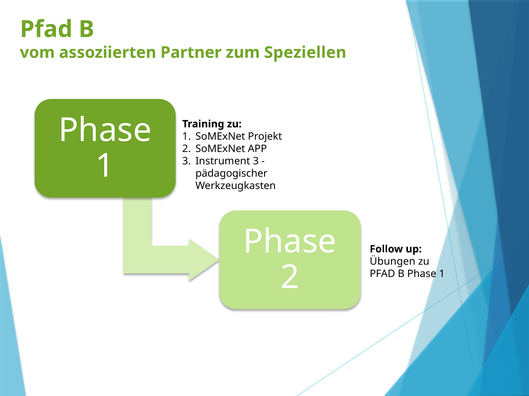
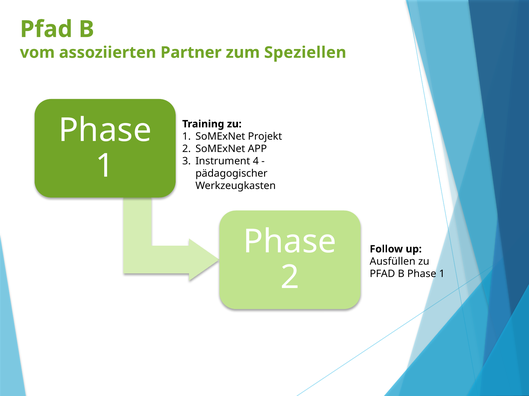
Instrument 3: 3 -> 4
Übungen: Übungen -> Ausfüllen
